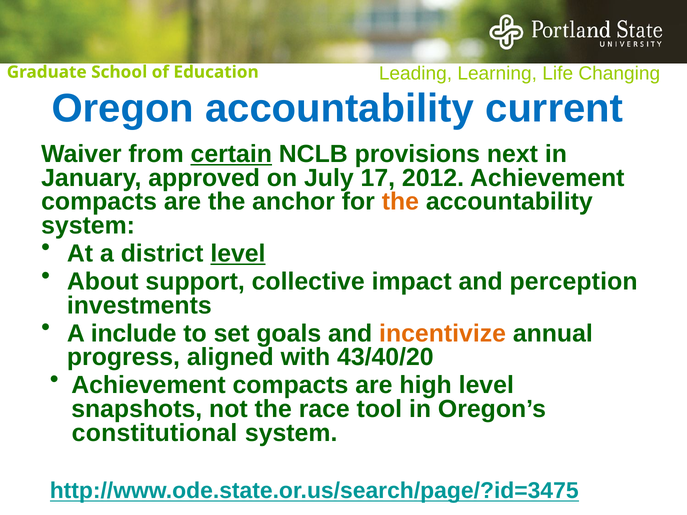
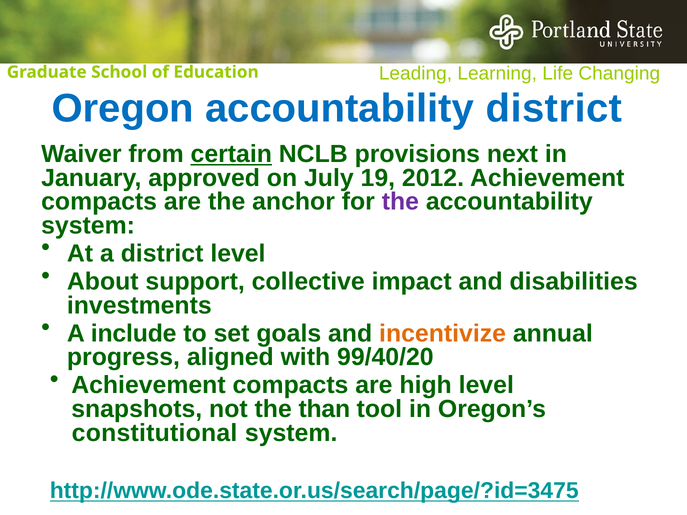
accountability current: current -> district
17: 17 -> 19
the at (400, 202) colour: orange -> purple
level at (238, 254) underline: present -> none
perception: perception -> disabilities
43/40/20: 43/40/20 -> 99/40/20
race: race -> than
